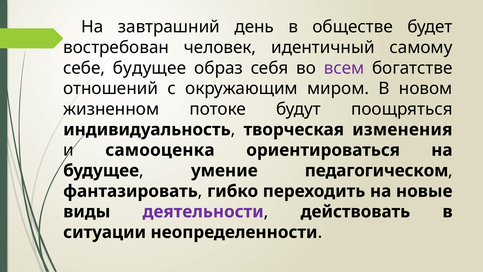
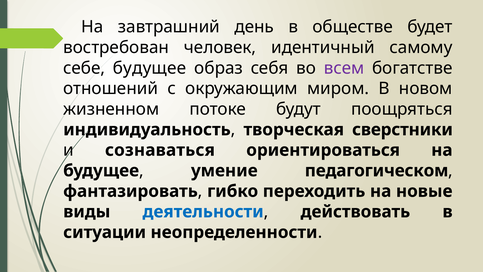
изменения: изменения -> сверстники
самооценка: самооценка -> сознаваться
деятельности colour: purple -> blue
